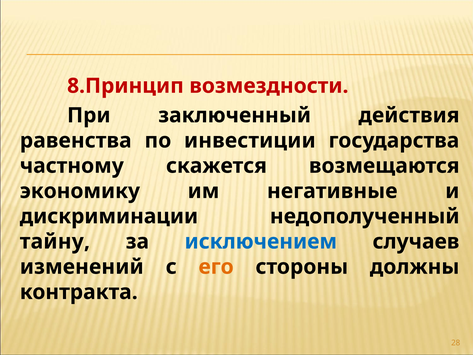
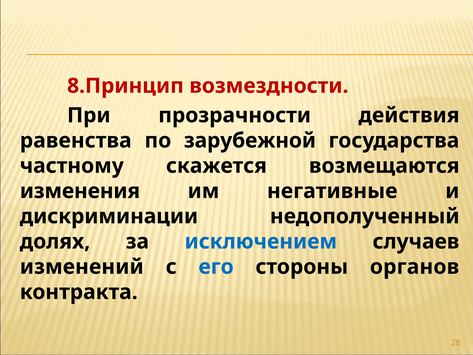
заключенный: заключенный -> прозрачности
инвестиции: инвестиции -> зарубежной
экономику: экономику -> изменения
тайну: тайну -> долях
его colour: orange -> blue
должны: должны -> органов
